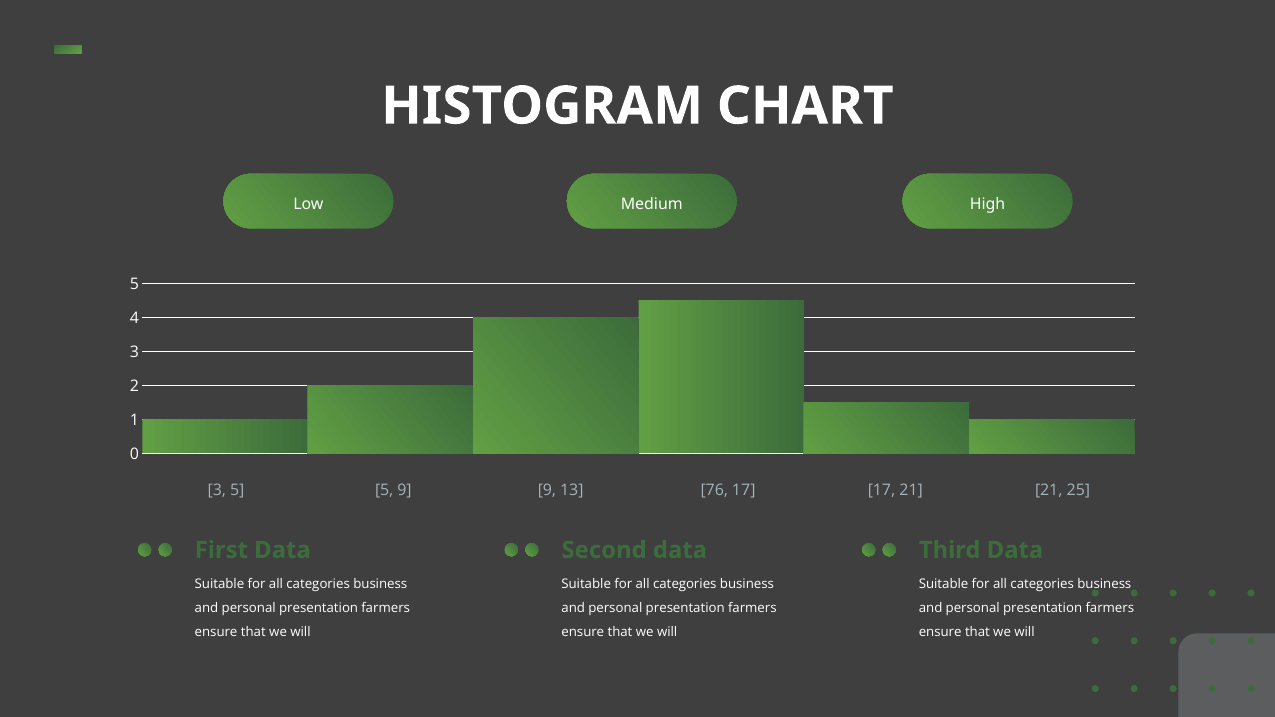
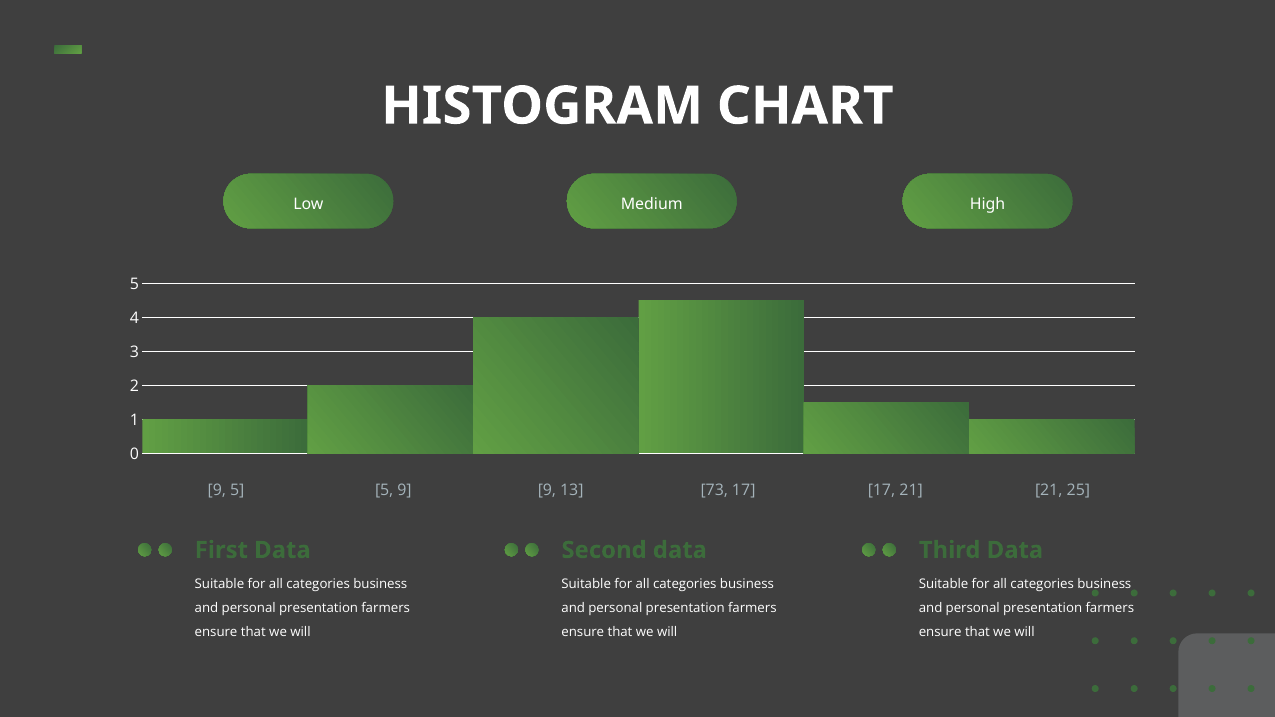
3 at (217, 490): 3 -> 9
76: 76 -> 73
